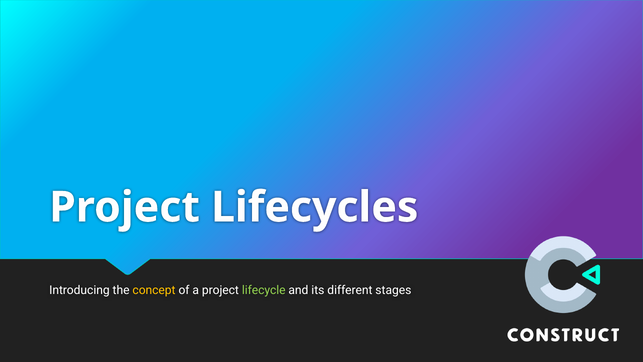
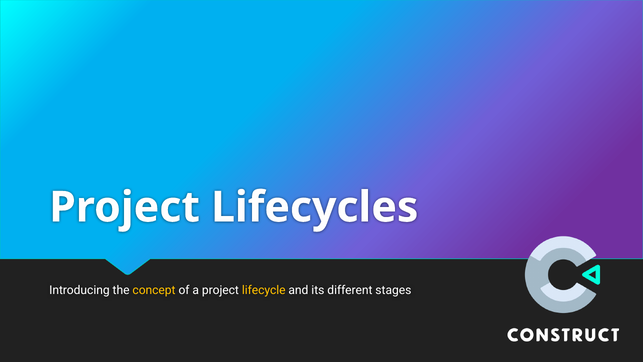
lifecycle colour: light green -> yellow
